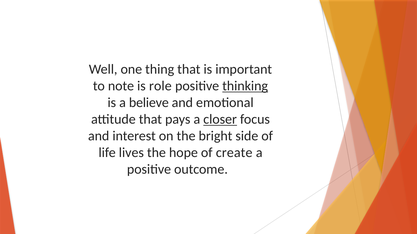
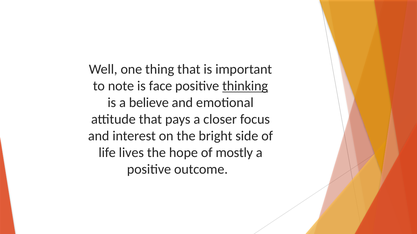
role: role -> face
closer underline: present -> none
create: create -> mostly
